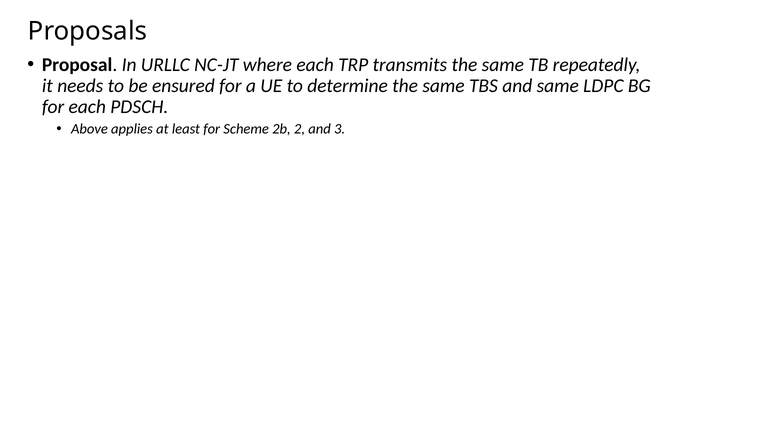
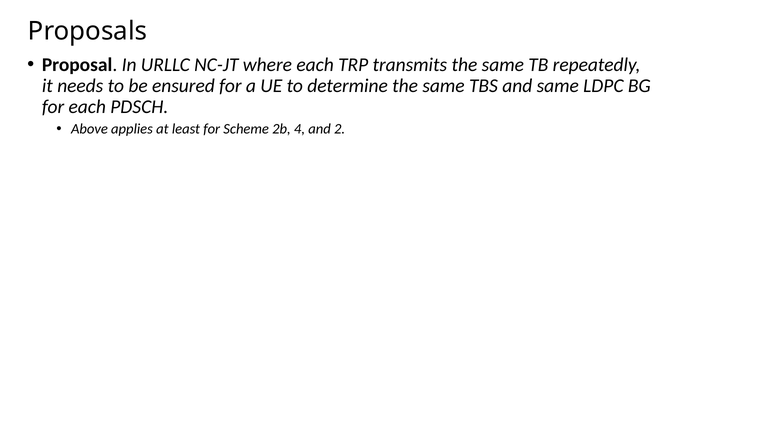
2: 2 -> 4
3: 3 -> 2
